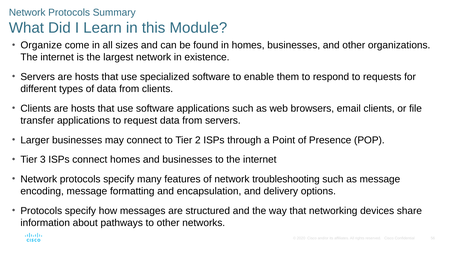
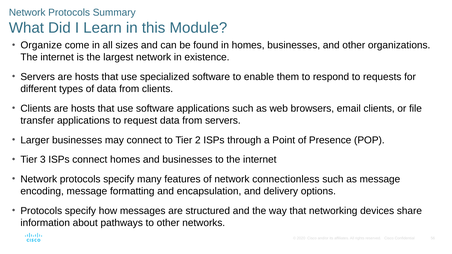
troubleshooting: troubleshooting -> connectionless
